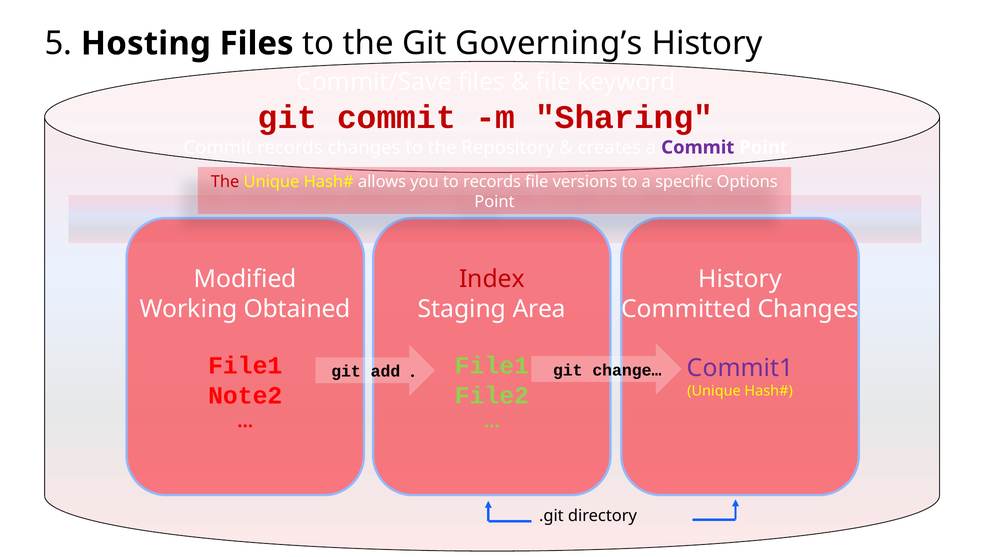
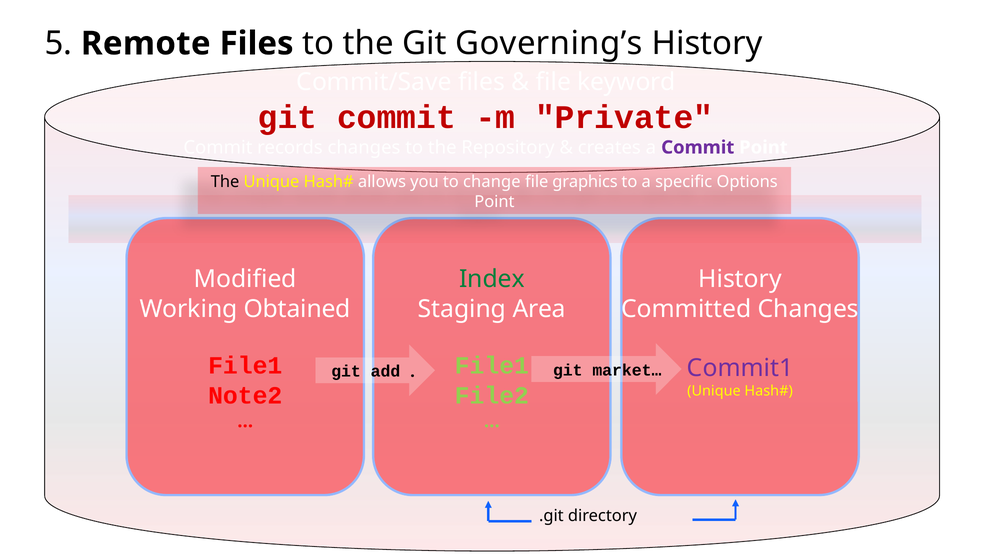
Hosting: Hosting -> Remote
Sharing: Sharing -> Private
The at (225, 182) colour: red -> black
to records: records -> change
versions: versions -> graphics
Index colour: red -> green
change…: change… -> market…
